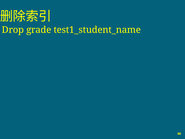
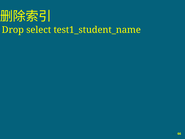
grade: grade -> select
